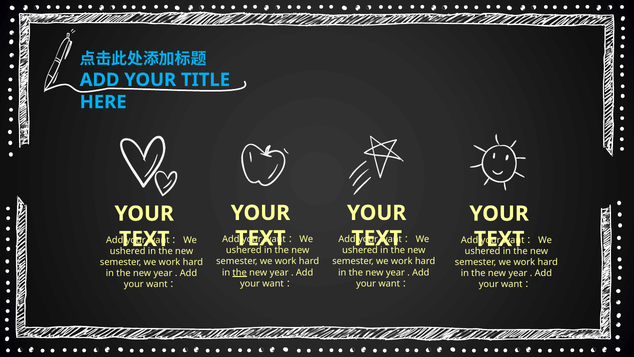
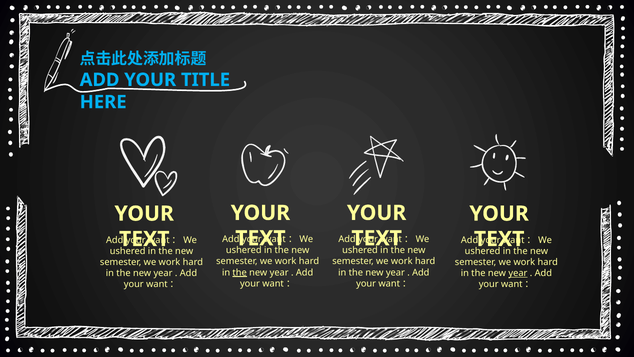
year at (518, 273) underline: none -> present
